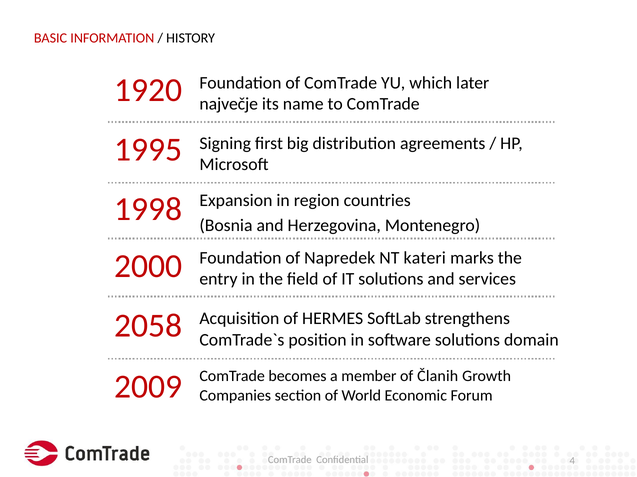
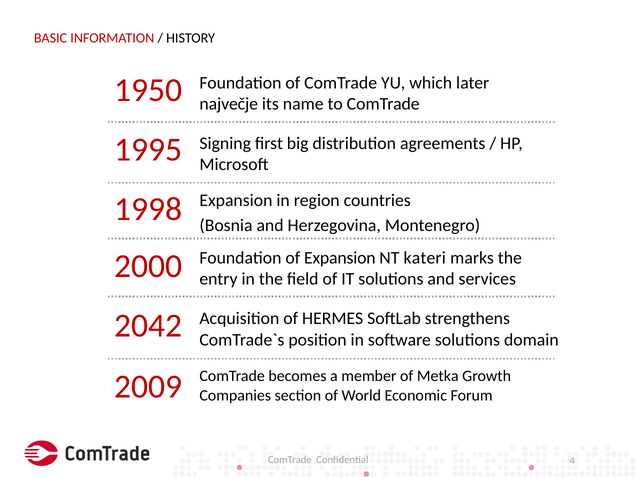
1920: 1920 -> 1950
of Napredek: Napredek -> Expansion
2058: 2058 -> 2042
Članih: Članih -> Metka
